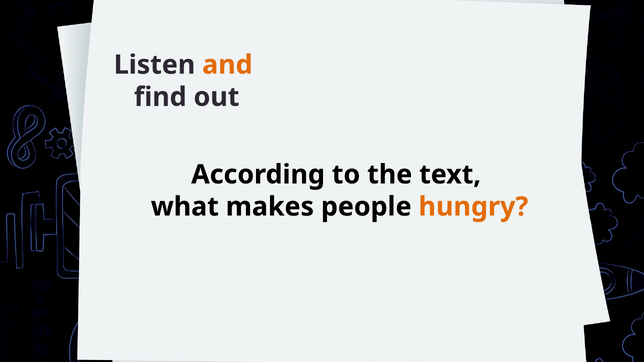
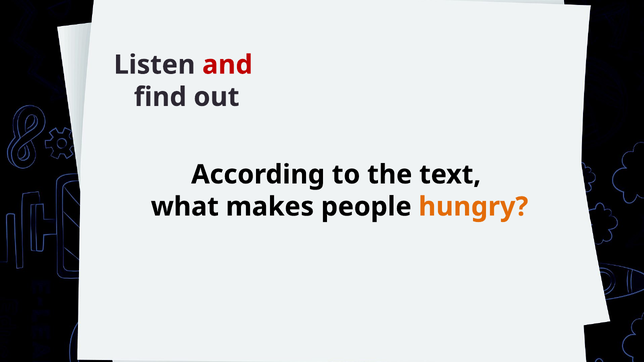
and colour: orange -> red
